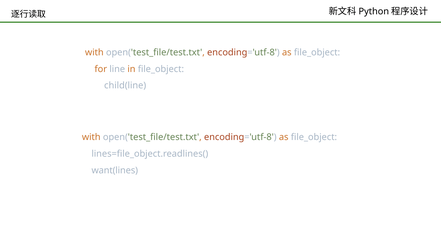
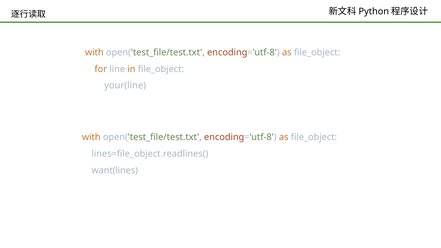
child(line: child(line -> your(line
